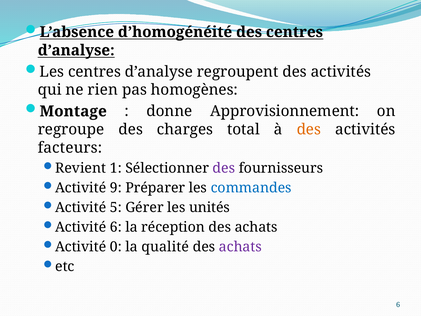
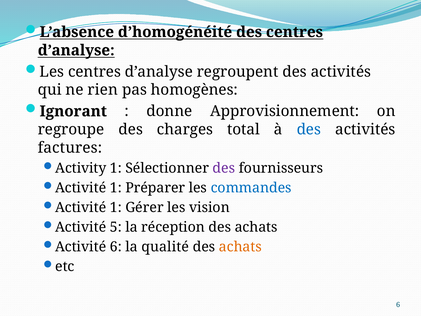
Montage: Montage -> Ignorant
des at (309, 130) colour: orange -> blue
facteurs: facteurs -> factures
Revient: Revient -> Activity
9 at (116, 188): 9 -> 1
5 at (116, 207): 5 -> 1
unités: unités -> vision
Activité 6: 6 -> 5
Activité 0: 0 -> 6
achats at (240, 247) colour: purple -> orange
